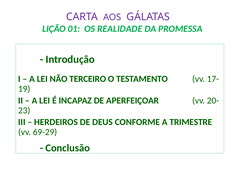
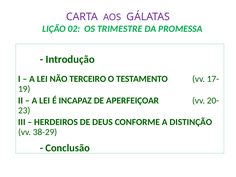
01: 01 -> 02
REALIDADE: REALIDADE -> TRIMESTRE
TRIMESTRE: TRIMESTRE -> DISTINÇÃO
69-29: 69-29 -> 38-29
